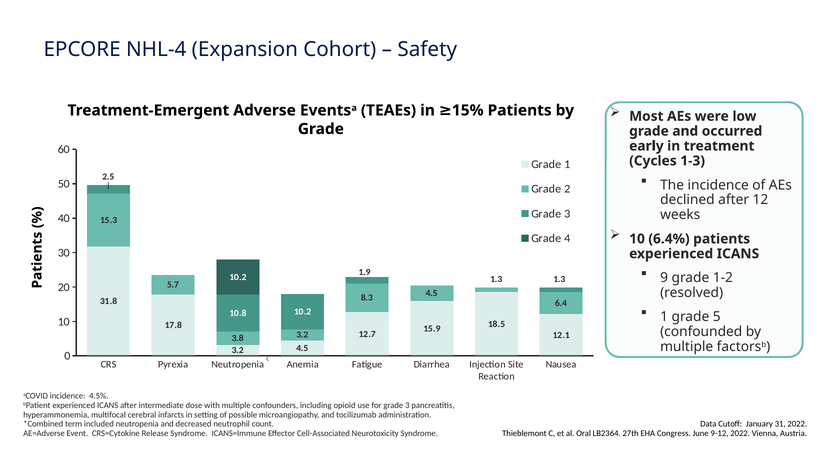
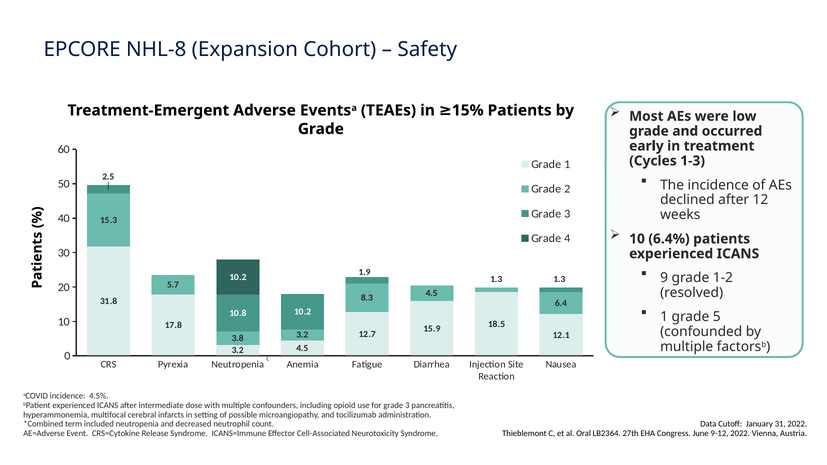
NHL-4: NHL-4 -> NHL-8
